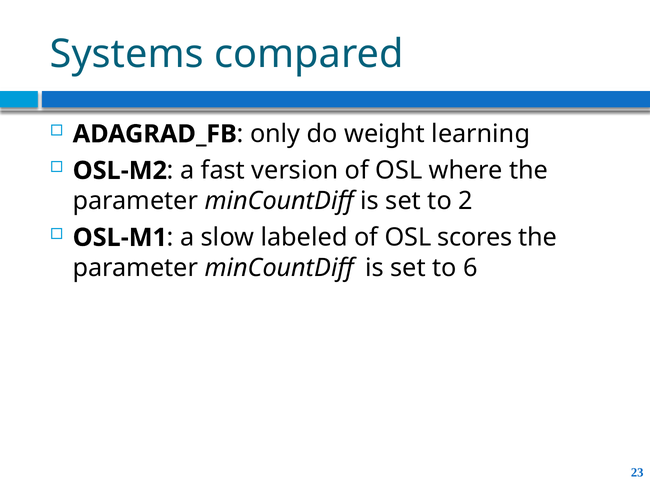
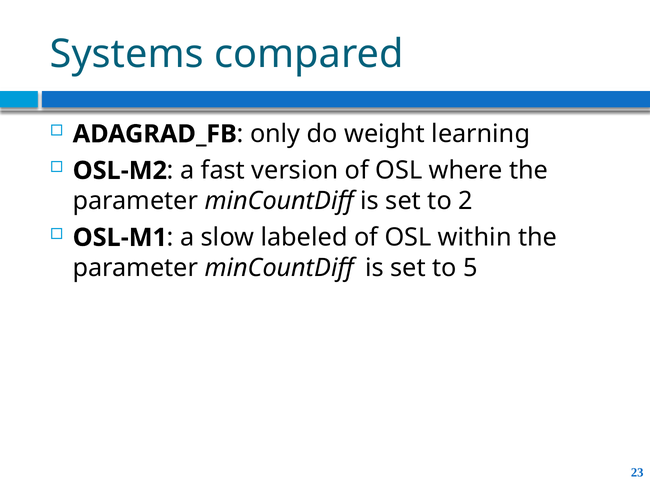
scores: scores -> within
6: 6 -> 5
